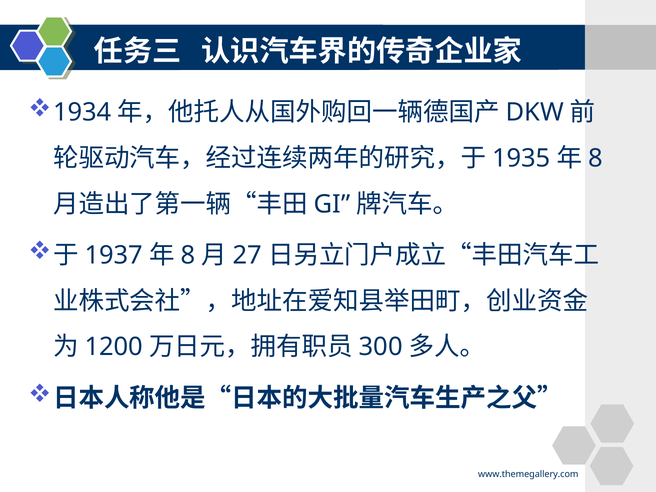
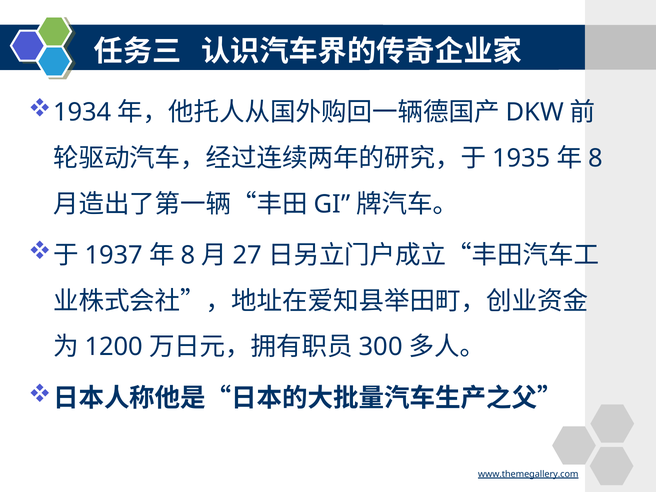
www.themegallery.com underline: none -> present
